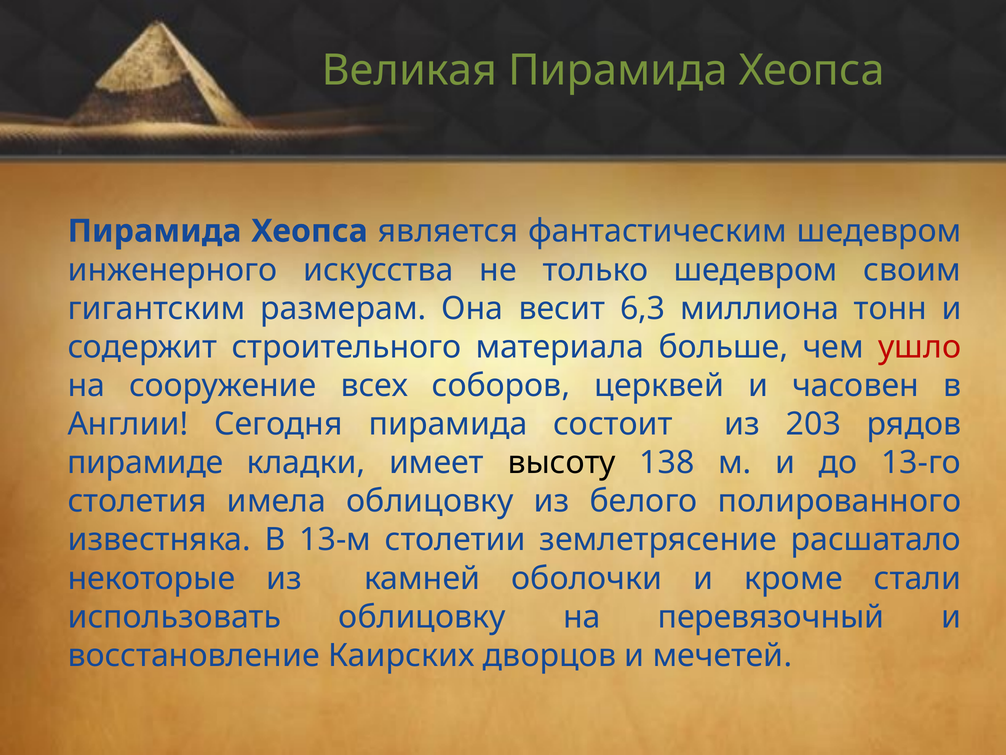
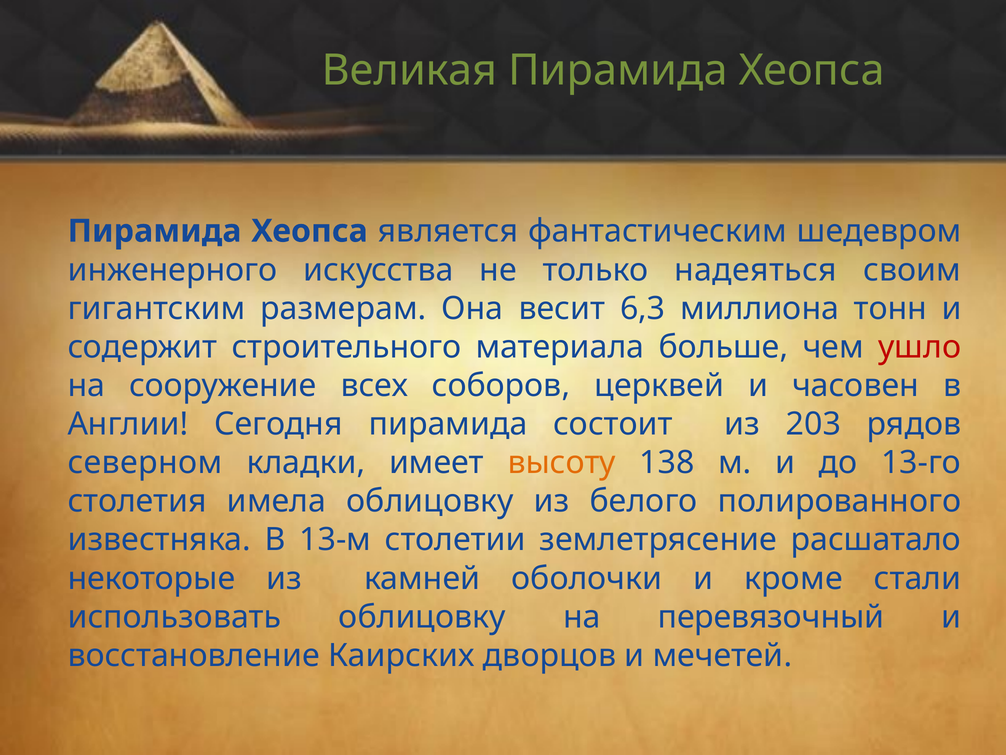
только шедевром: шедевром -> надеяться
пирамиде: пирамиде -> северном
высоту colour: black -> orange
